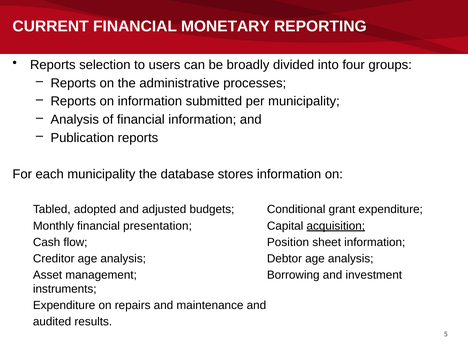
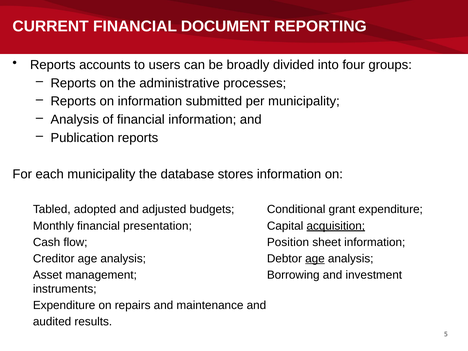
MONETARY: MONETARY -> DOCUMENT
selection: selection -> accounts
age at (315, 259) underline: none -> present
